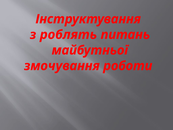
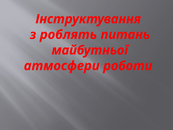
змочування: змочування -> атмосфери
